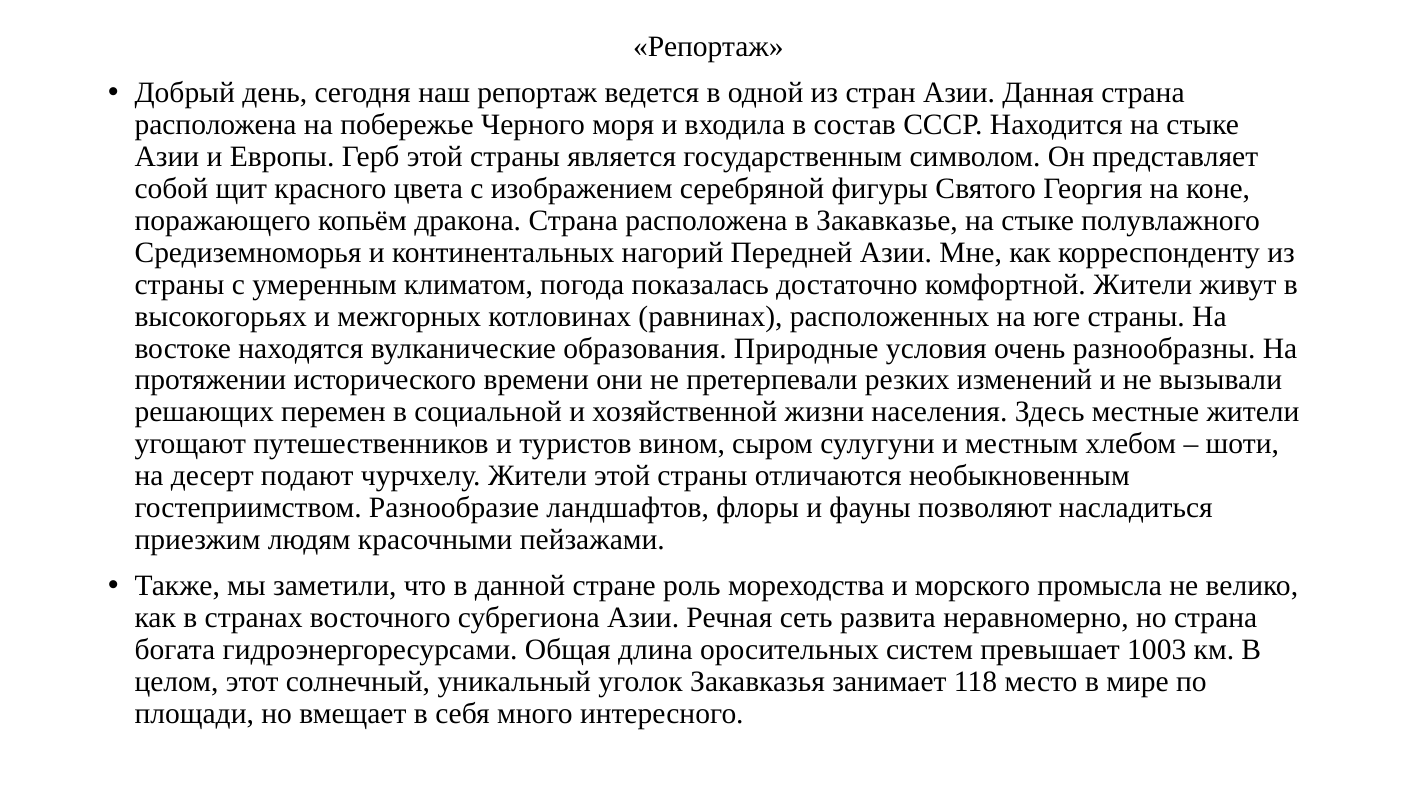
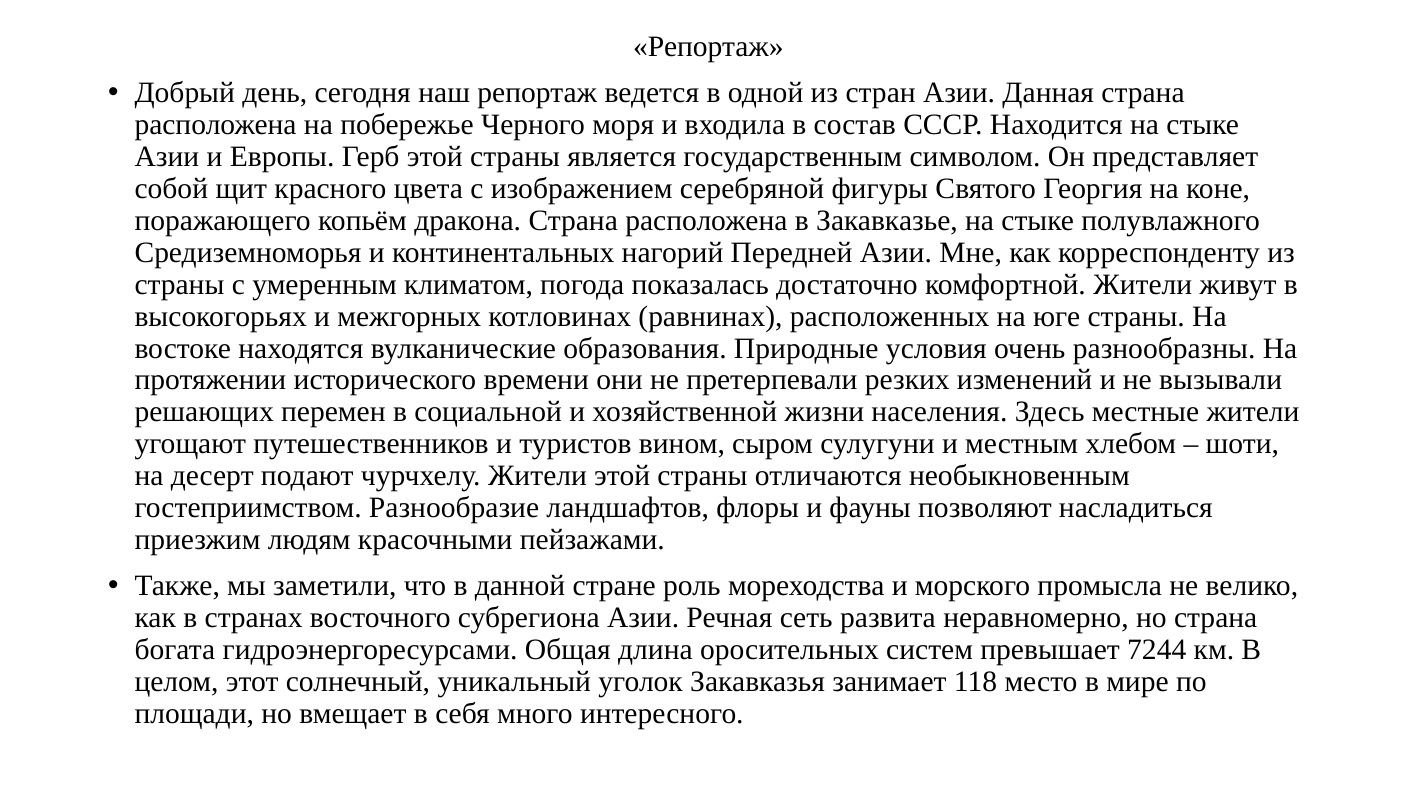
1003: 1003 -> 7244
